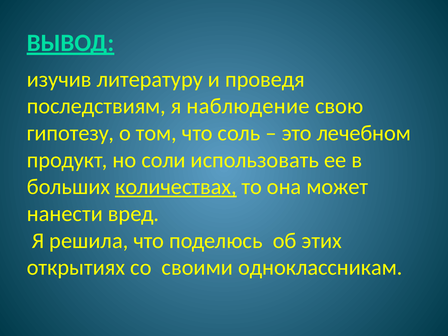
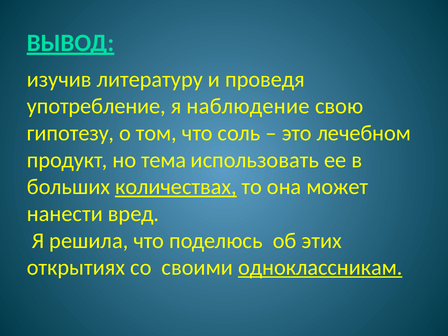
последствиям: последствиям -> употребление
соли: соли -> тема
одноклассникам underline: none -> present
